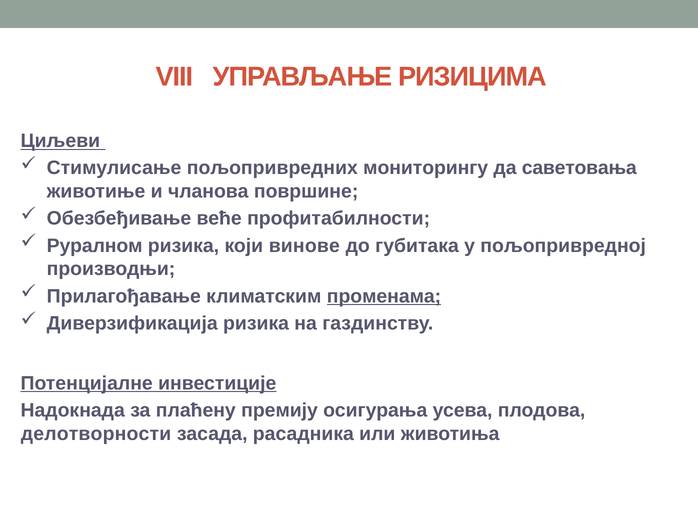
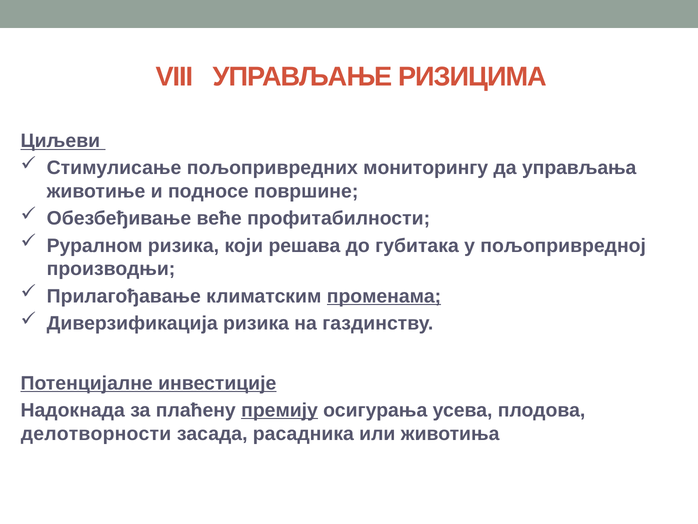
саветовања: саветовања -> управљања
чланова: чланова -> подносе
винове: винове -> решава
премију underline: none -> present
